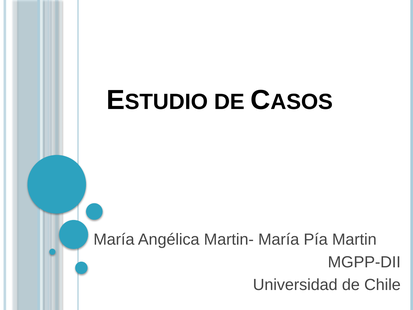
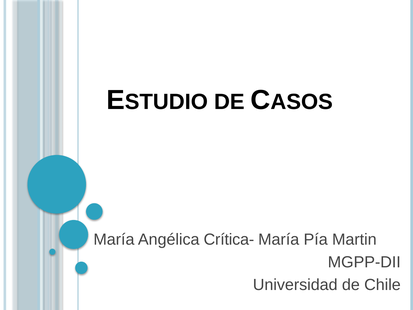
Martin-: Martin- -> Crítica-
